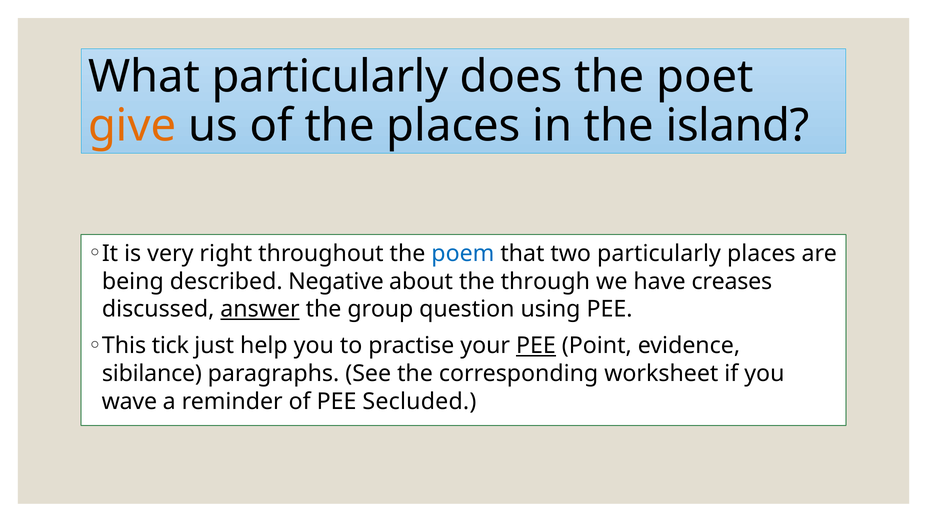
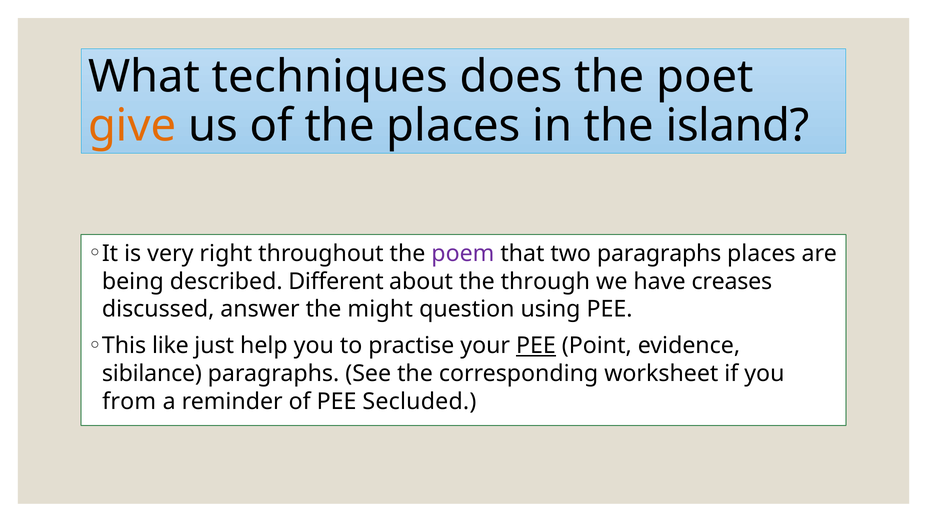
What particularly: particularly -> techniques
poem colour: blue -> purple
two particularly: particularly -> paragraphs
Negative: Negative -> Different
answer underline: present -> none
group: group -> might
tick: tick -> like
wave: wave -> from
